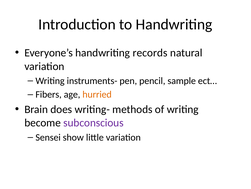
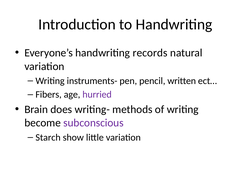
sample: sample -> written
hurried colour: orange -> purple
Sensei: Sensei -> Starch
